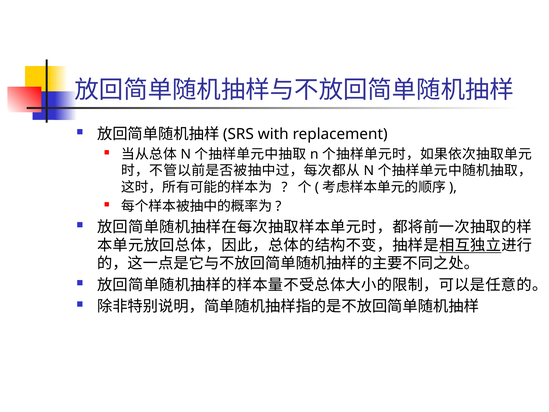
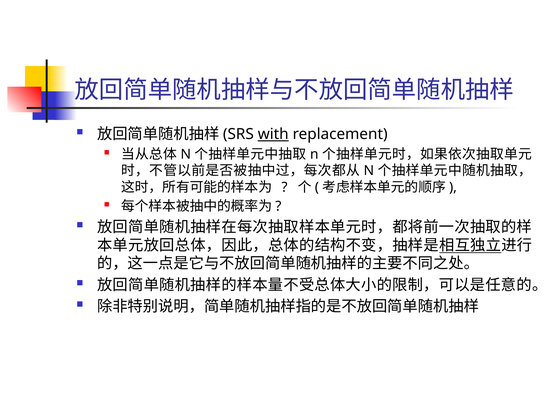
with underline: none -> present
